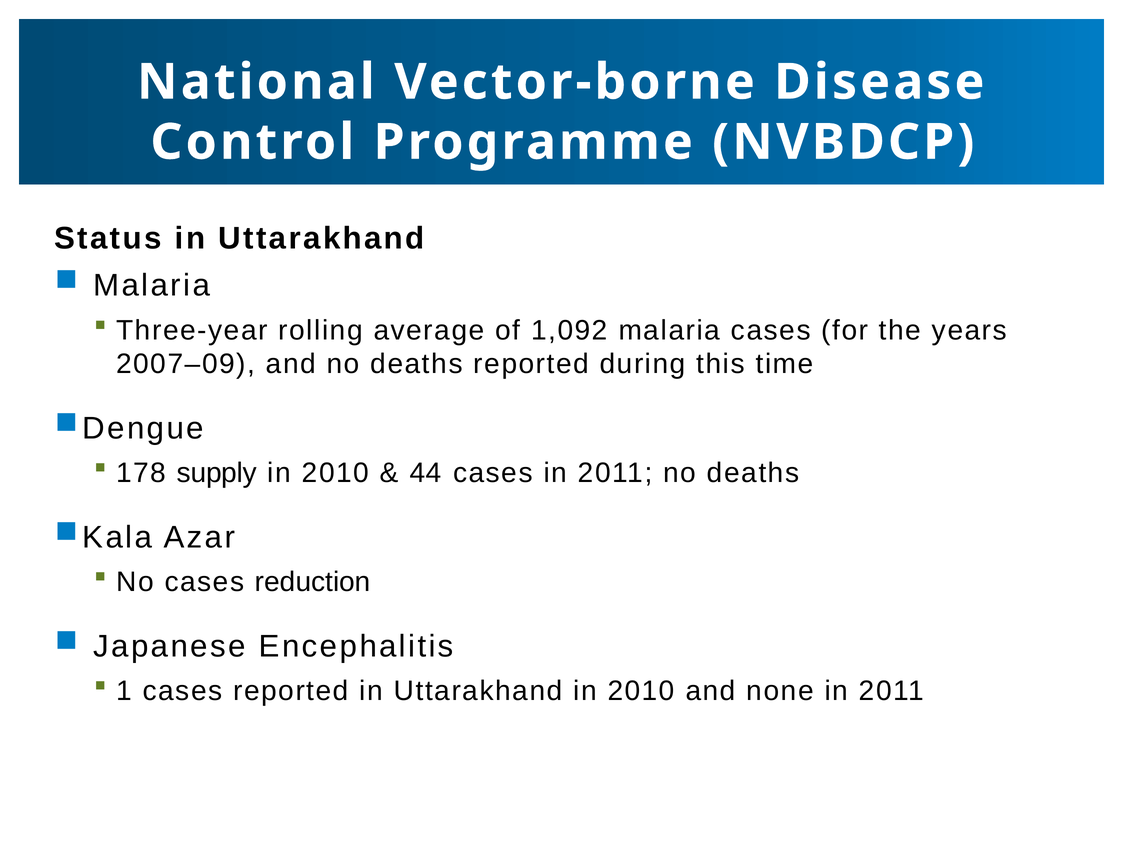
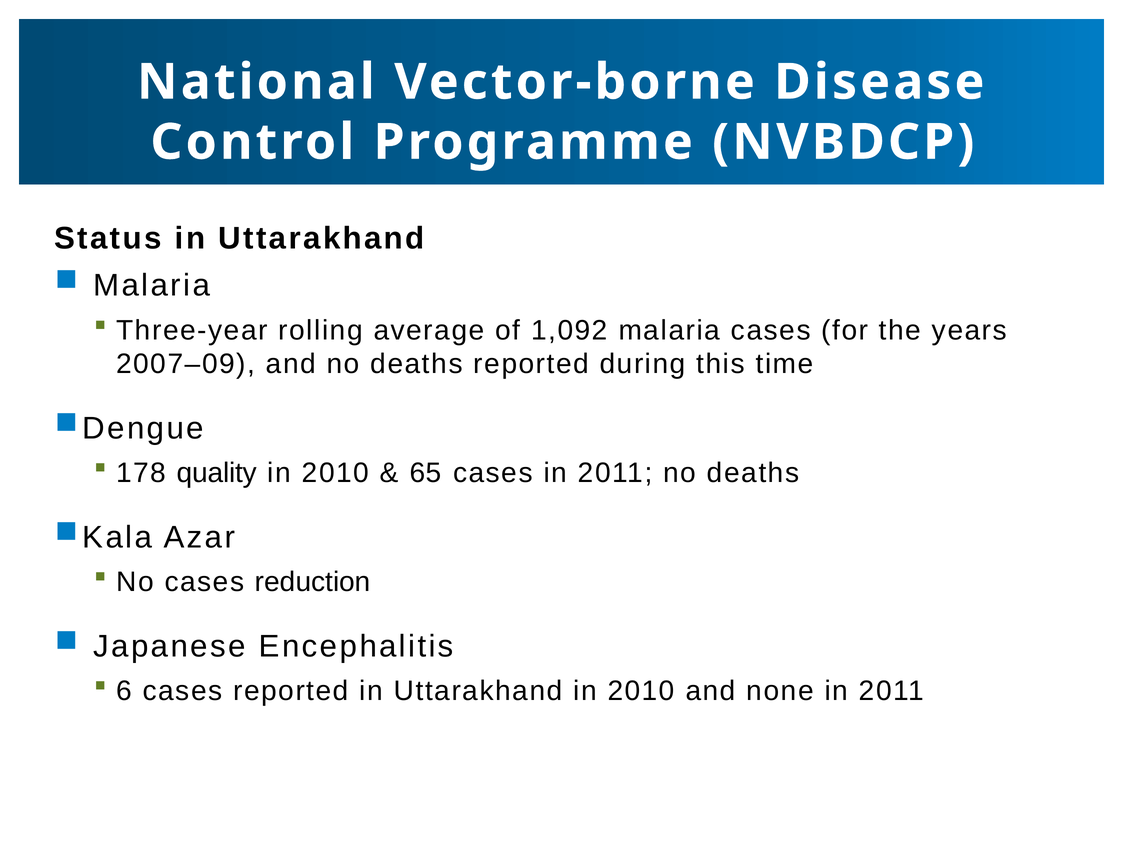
supply: supply -> quality
44: 44 -> 65
1: 1 -> 6
